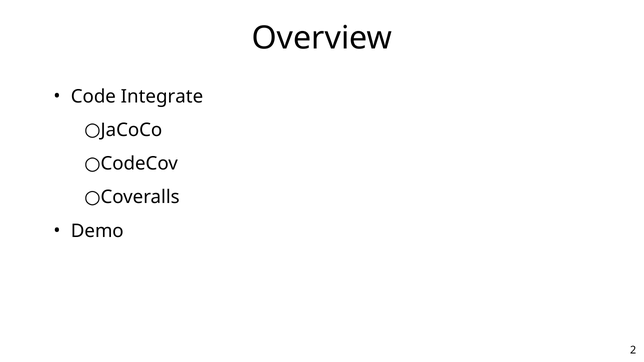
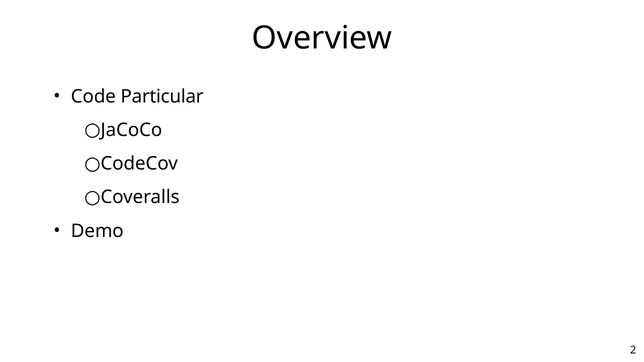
Integrate: Integrate -> Particular
